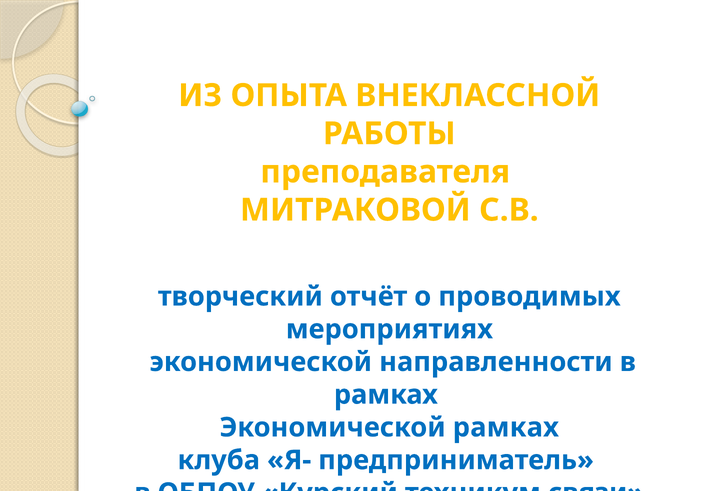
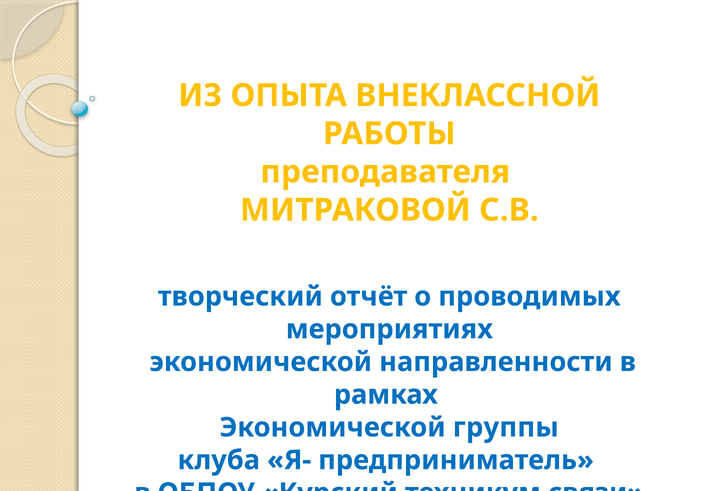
Экономической рамках: рамках -> группы
